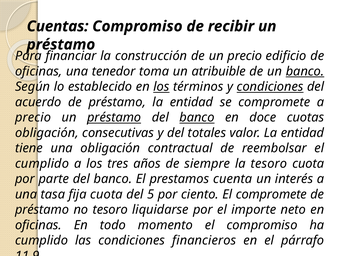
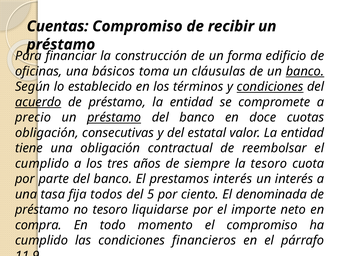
un precio: precio -> forma
tenedor: tenedor -> básicos
atribuible: atribuible -> cláusulas
los at (161, 87) underline: present -> none
acuerdo underline: none -> present
banco at (197, 117) underline: present -> none
totales: totales -> estatal
prestamos cuenta: cuenta -> interés
fija cuota: cuota -> todos
El compromete: compromete -> denominada
oficinas at (38, 225): oficinas -> compra
